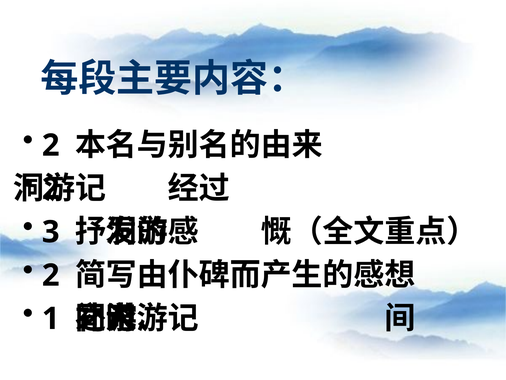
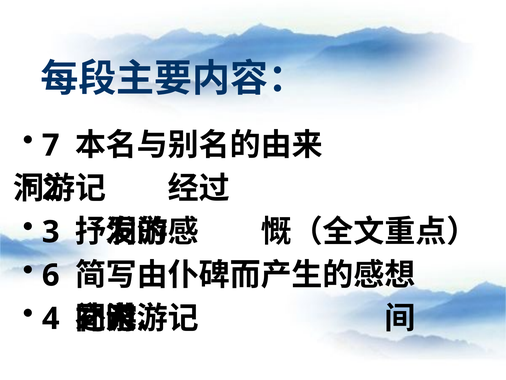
2 at (51, 145): 2 -> 7
2 at (51, 275): 2 -> 6
1: 1 -> 4
